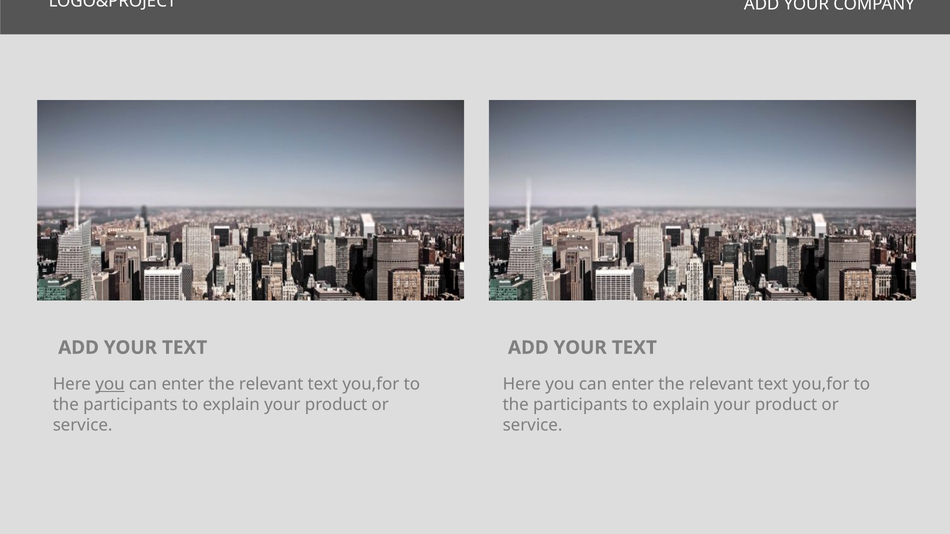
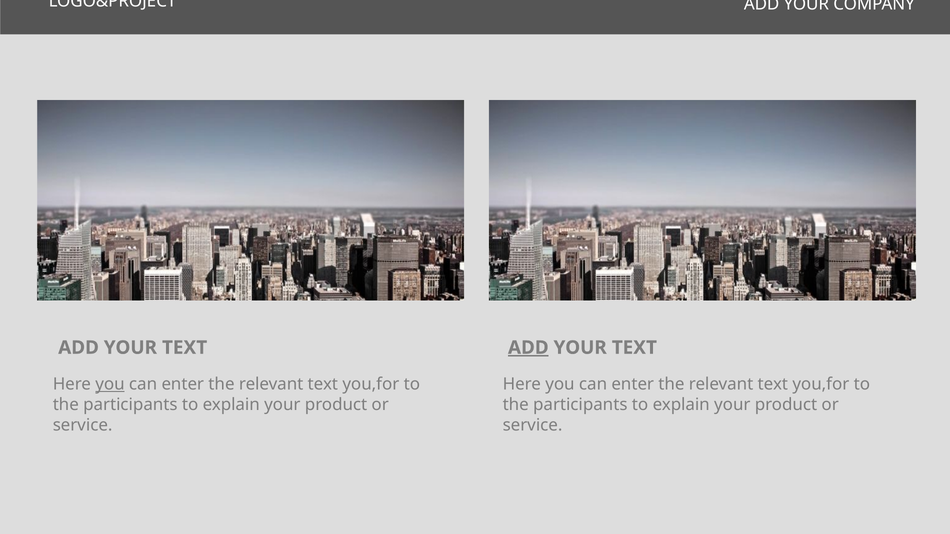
ADD at (528, 348) underline: none -> present
